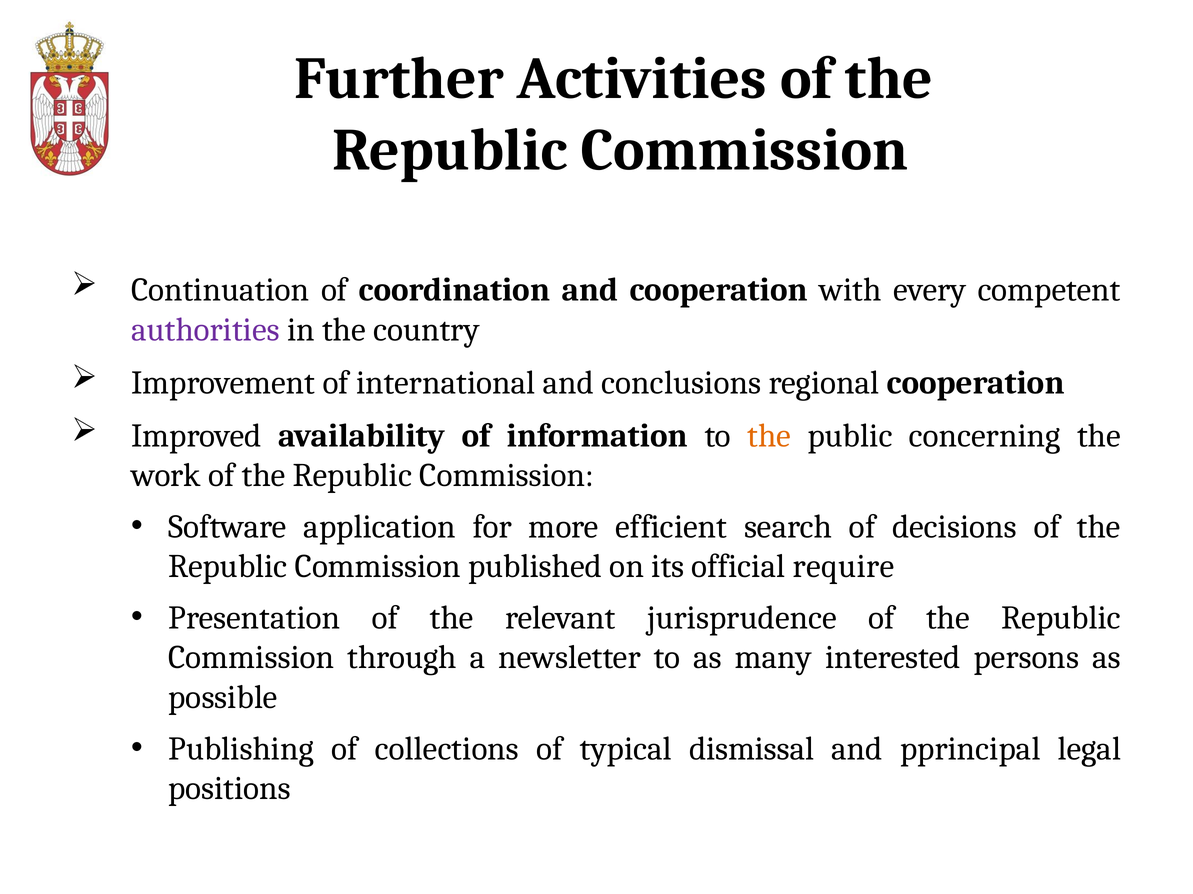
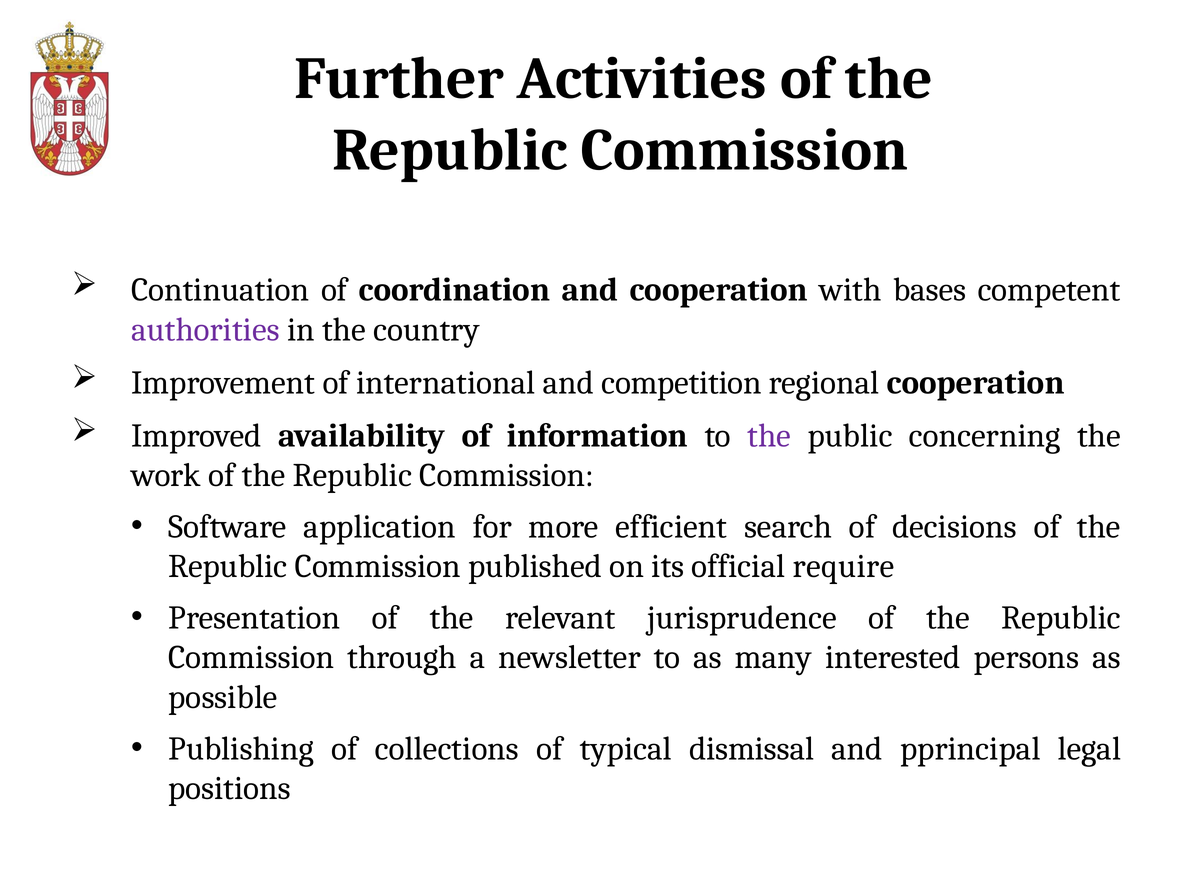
every: every -> bases
conclusions: conclusions -> competition
the at (769, 436) colour: orange -> purple
